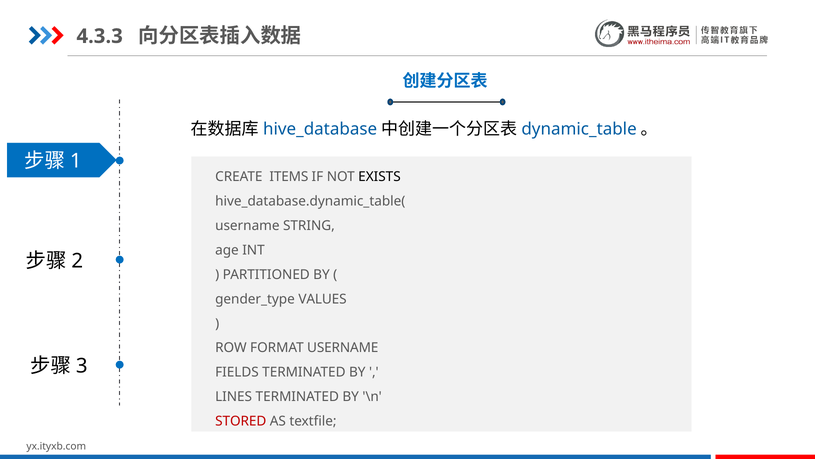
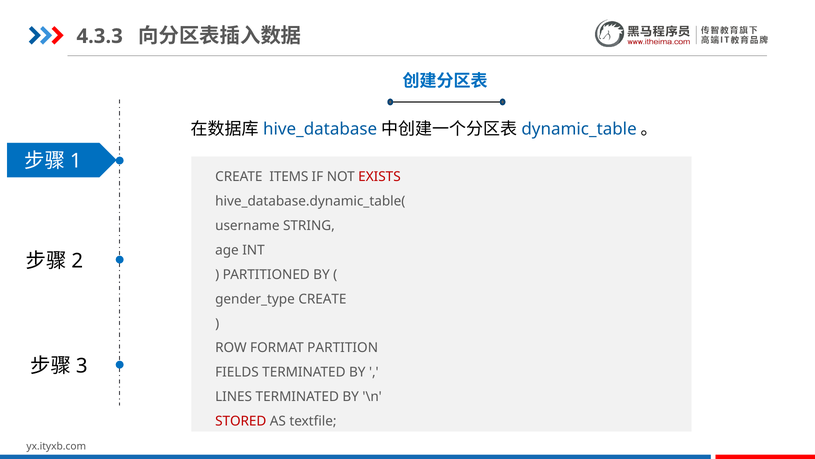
EXISTS colour: black -> red
gender_type VALUES: VALUES -> CREATE
FORMAT USERNAME: USERNAME -> PARTITION
